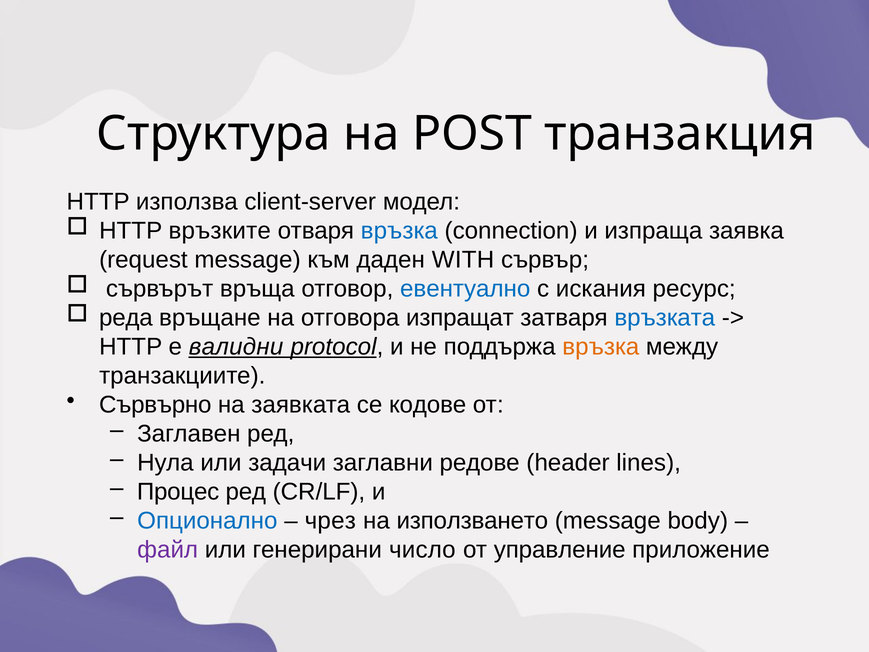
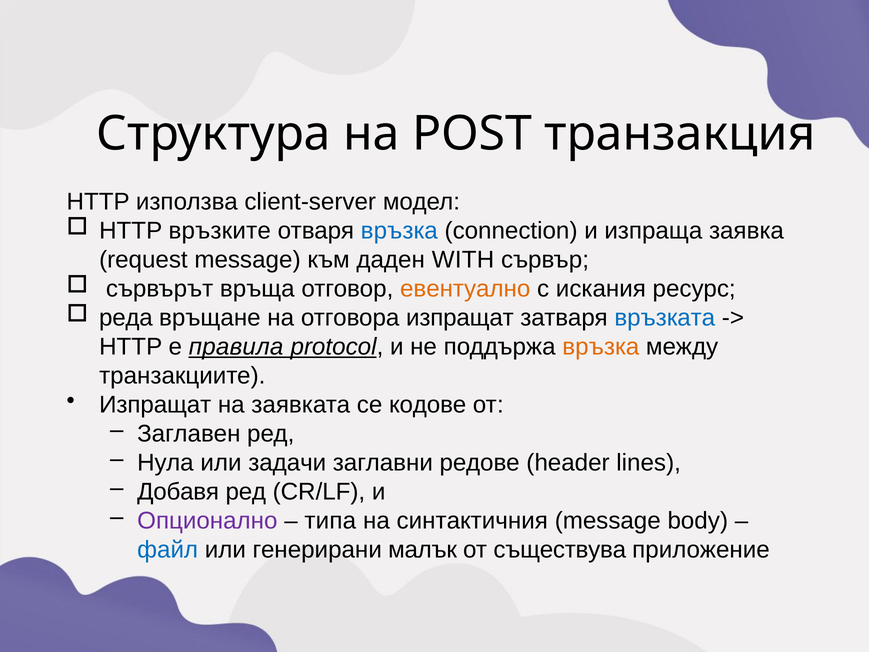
евентуално colour: blue -> orange
валидни: валидни -> правила
Сървърно at (155, 404): Сървърно -> Изпращат
Процес: Процес -> Добавя
Опционално colour: blue -> purple
чрез: чрез -> типа
използването: използването -> синтактичния
файл colour: purple -> blue
число: число -> малък
управление: управление -> съществува
